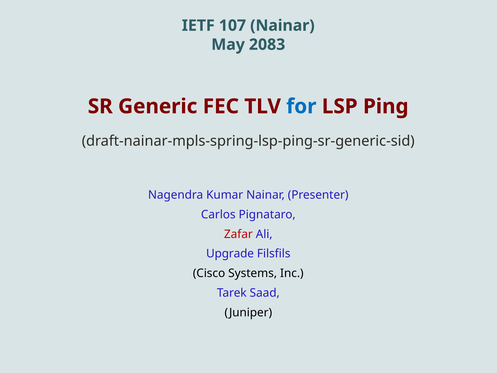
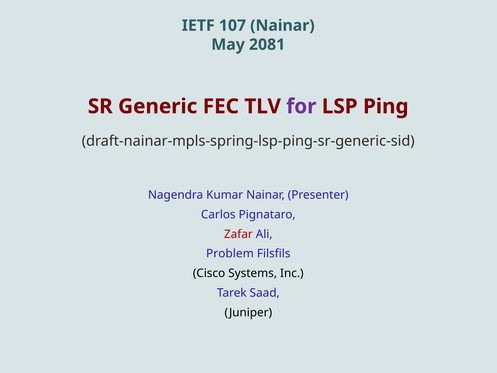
2083: 2083 -> 2081
for colour: blue -> purple
Upgrade: Upgrade -> Problem
